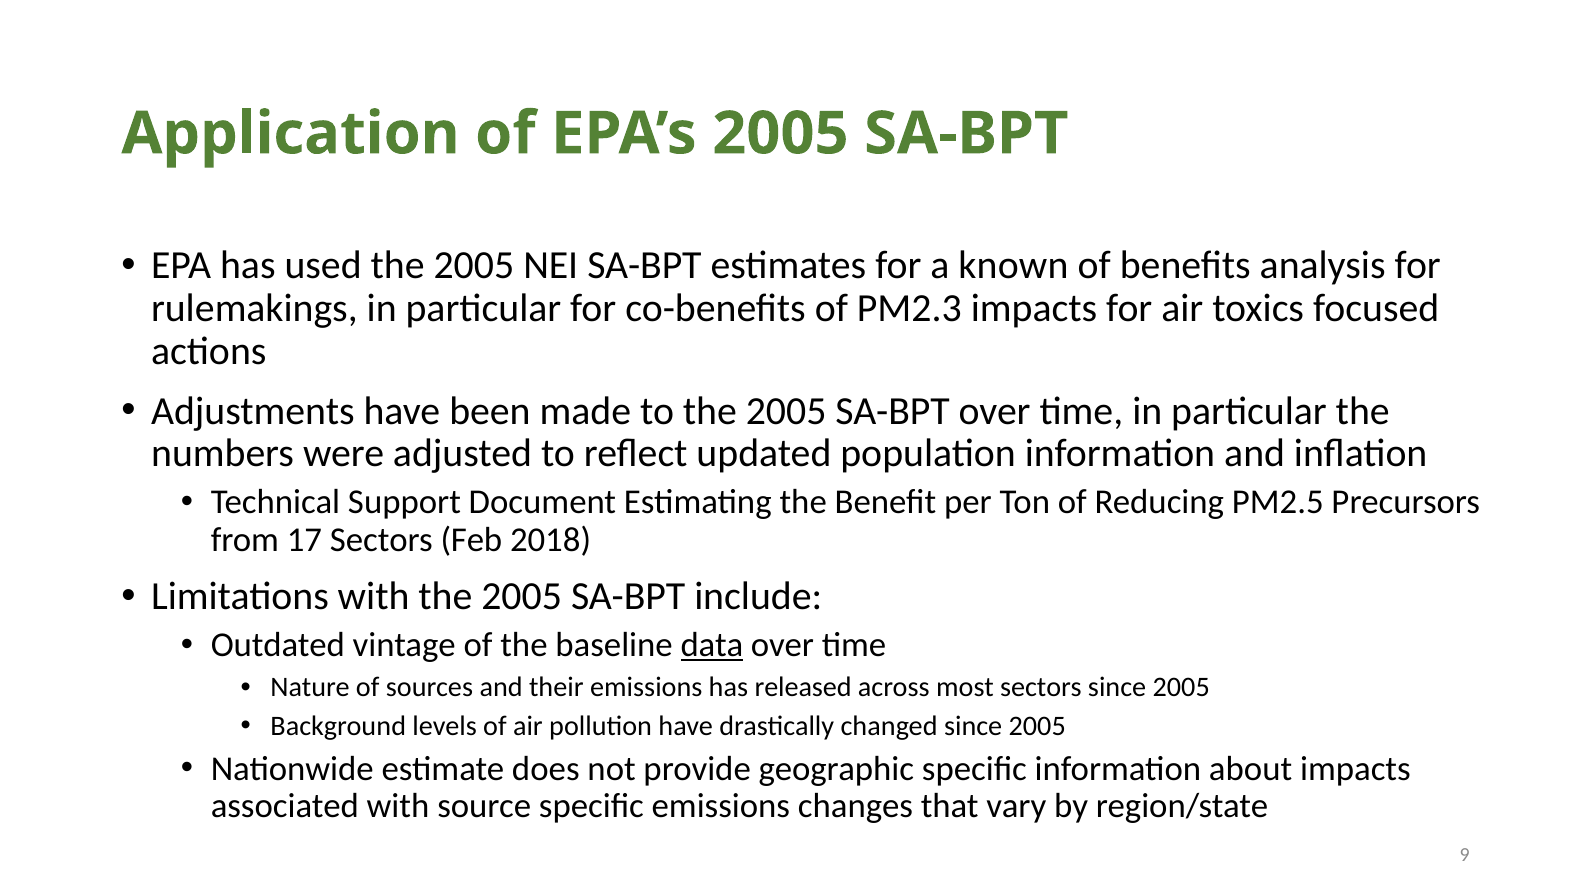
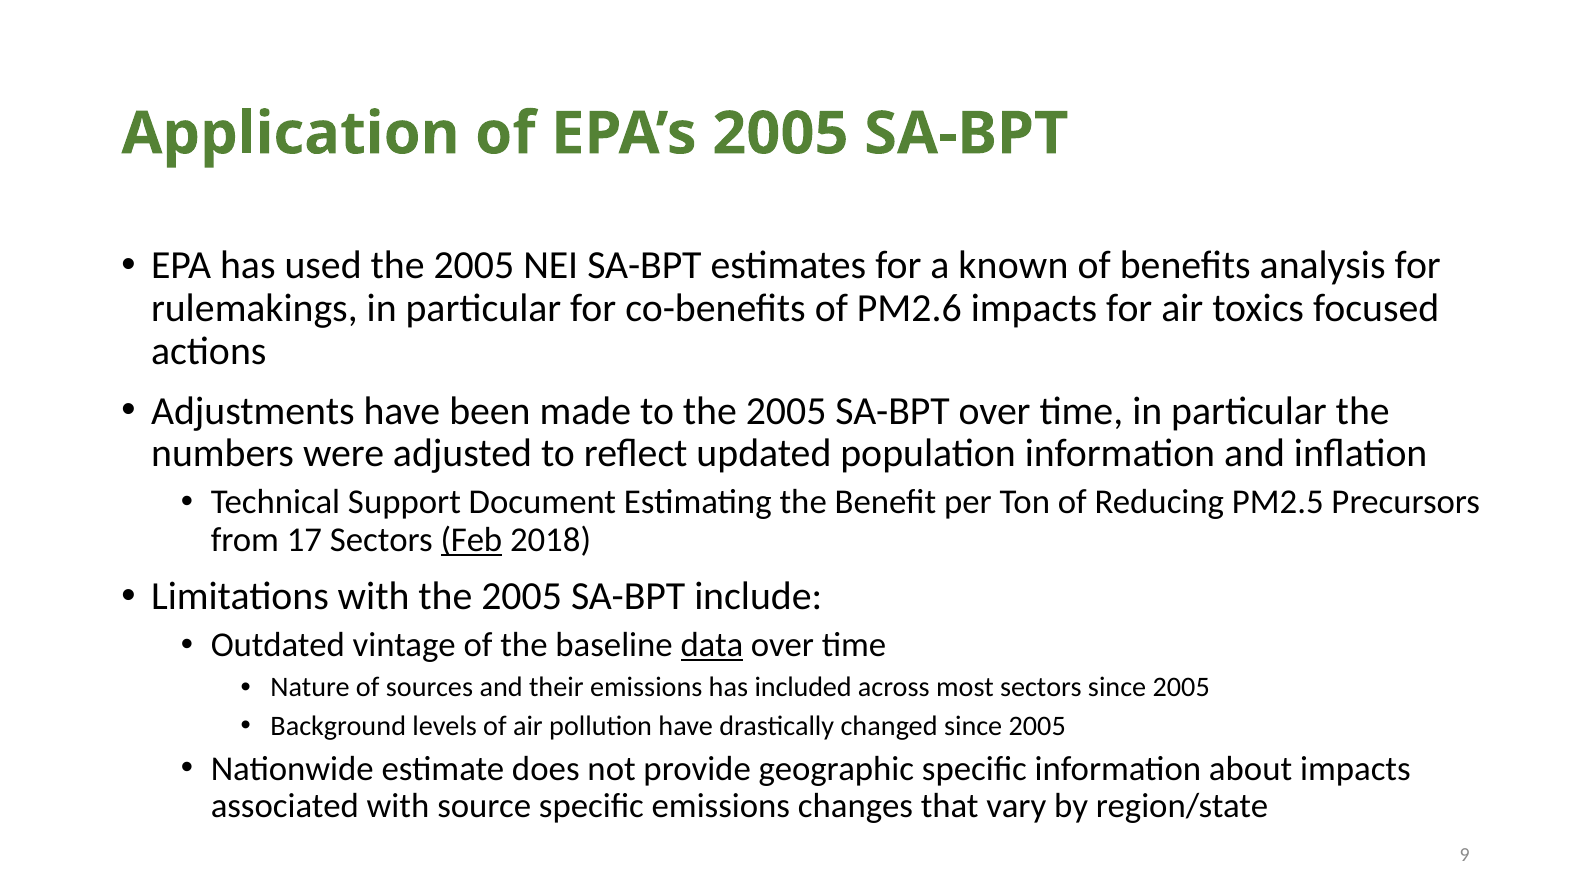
PM2.3: PM2.3 -> PM2.6
Feb underline: none -> present
released: released -> included
